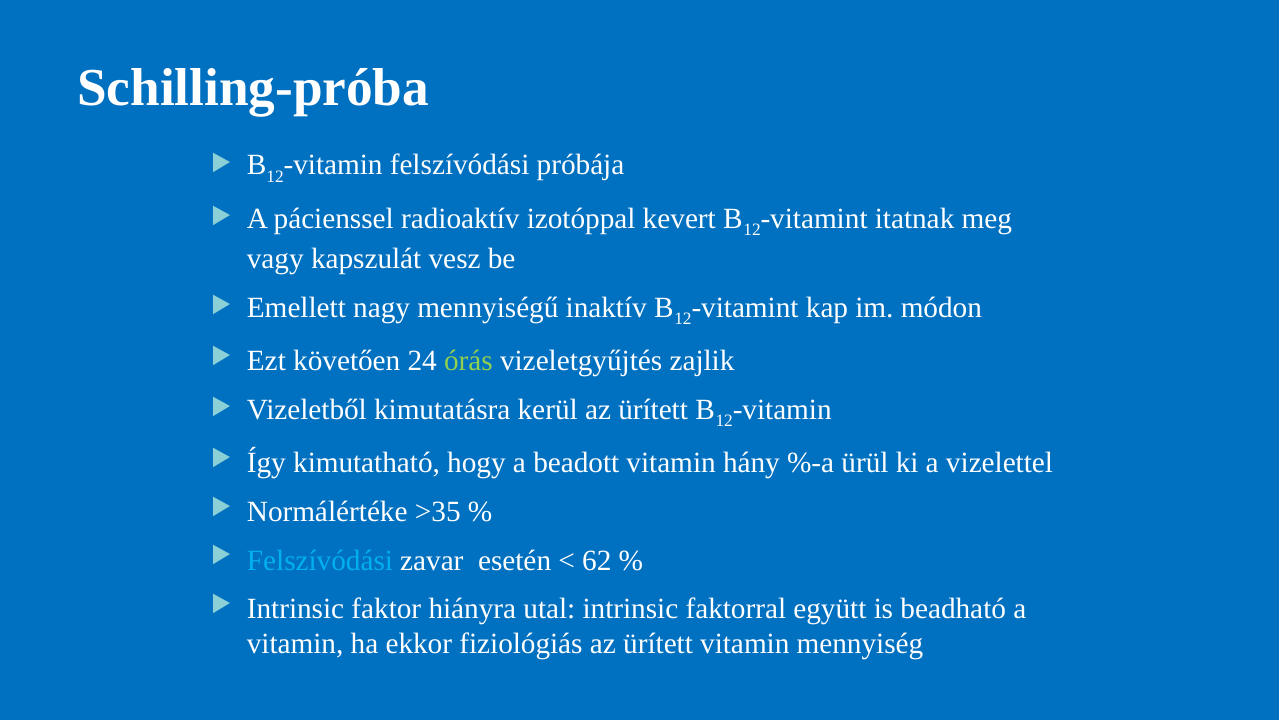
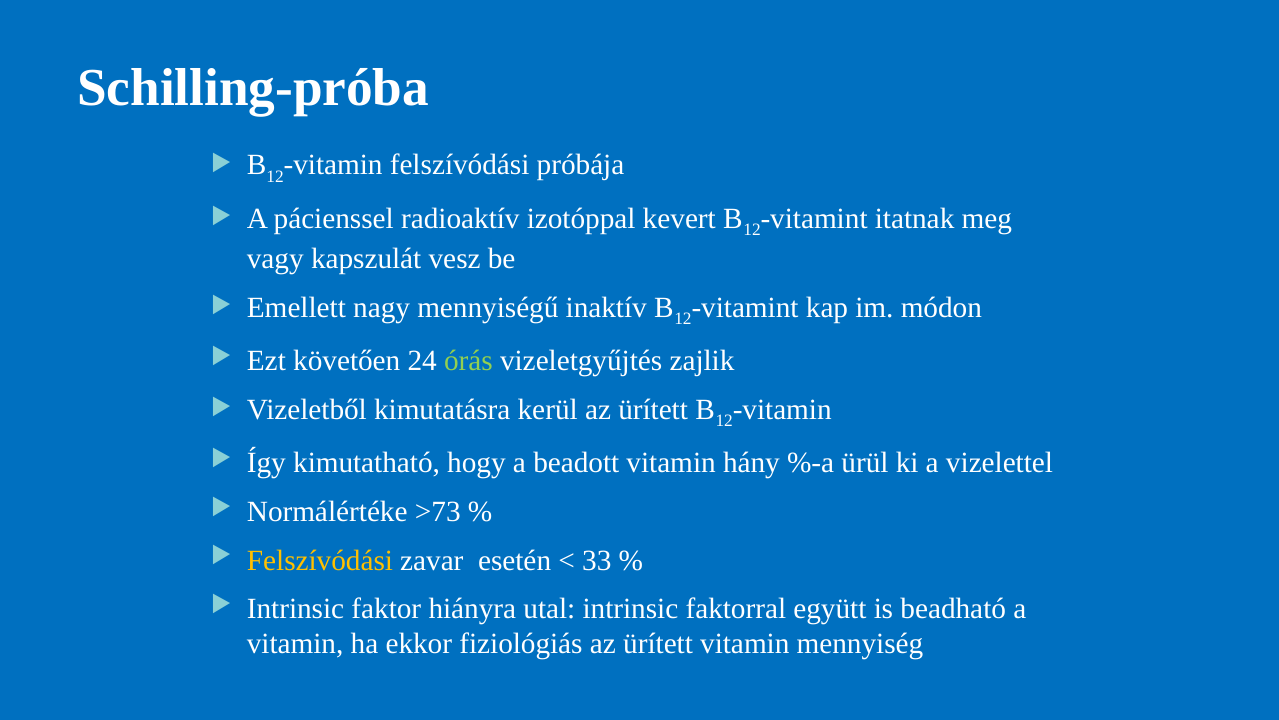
>35: >35 -> >73
Felszívódási at (320, 560) colour: light blue -> yellow
62: 62 -> 33
